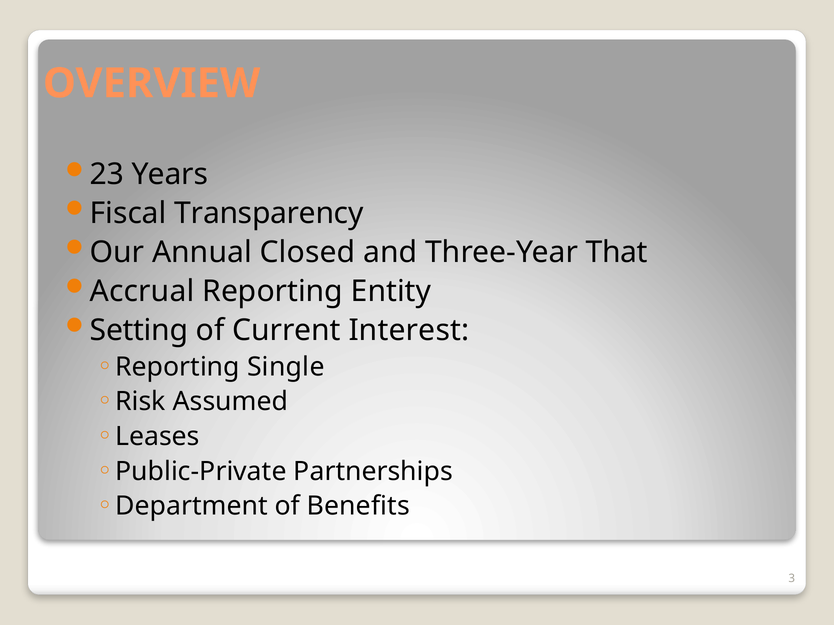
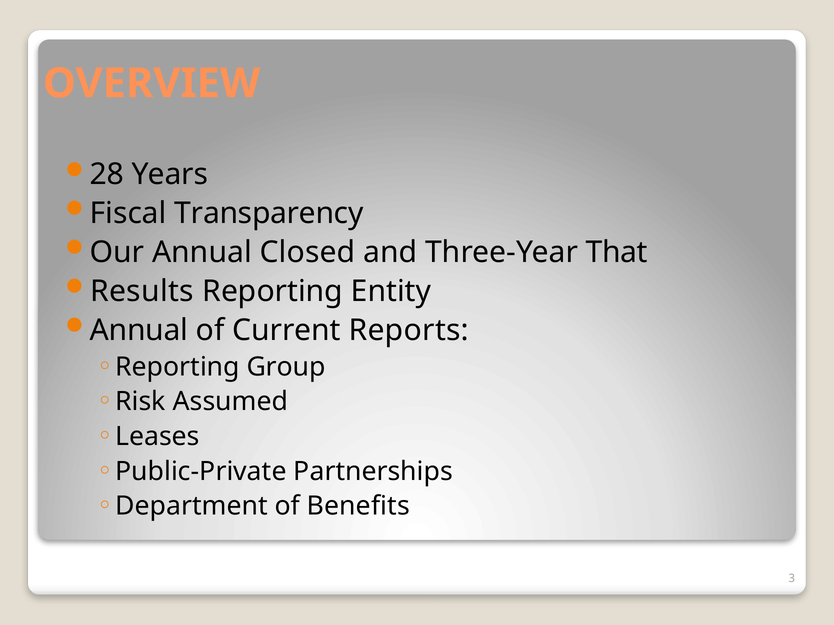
23: 23 -> 28
Accrual: Accrual -> Results
Setting at (139, 330): Setting -> Annual
Interest: Interest -> Reports
Single: Single -> Group
